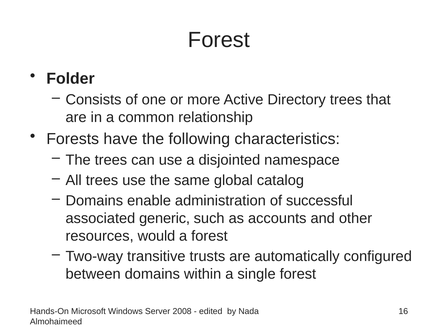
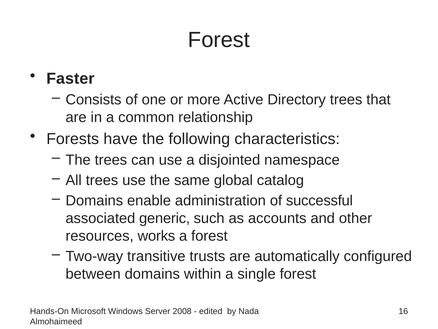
Folder: Folder -> Faster
would: would -> works
